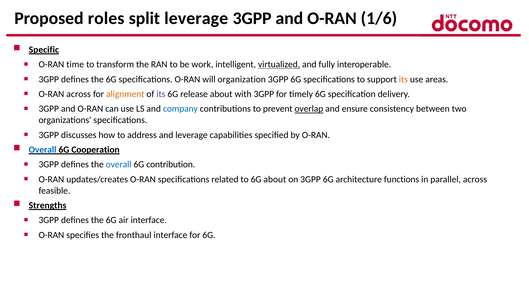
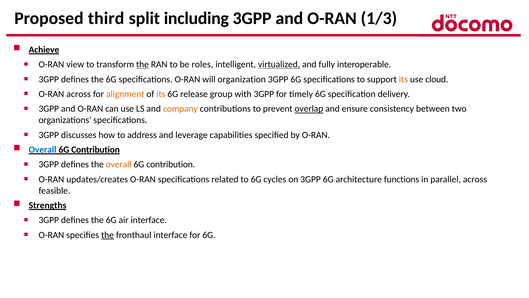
roles: roles -> third
split leverage: leverage -> including
1/6: 1/6 -> 1/3
Specific: Specific -> Achieve
time: time -> view
the at (142, 64) underline: none -> present
work: work -> roles
areas: areas -> cloud
its at (161, 94) colour: purple -> orange
release about: about -> group
company colour: blue -> orange
Cooperation at (95, 149): Cooperation -> Contribution
overall at (119, 164) colour: blue -> orange
6G about: about -> cycles
the at (108, 235) underline: none -> present
